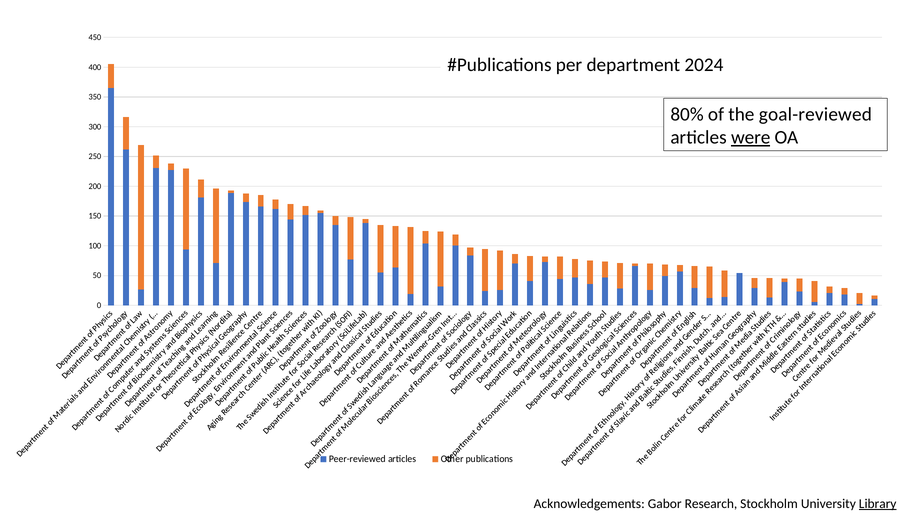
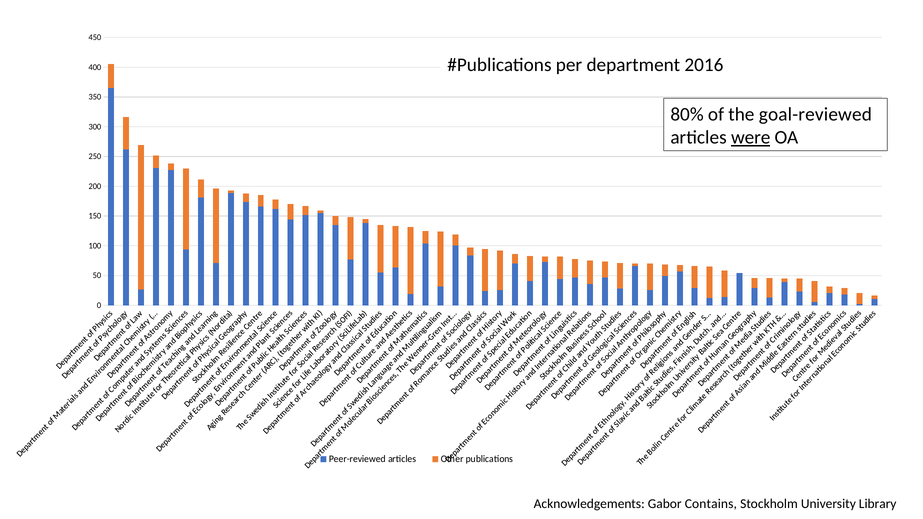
2024: 2024 -> 2016
Research: Research -> Contains
Library underline: present -> none
